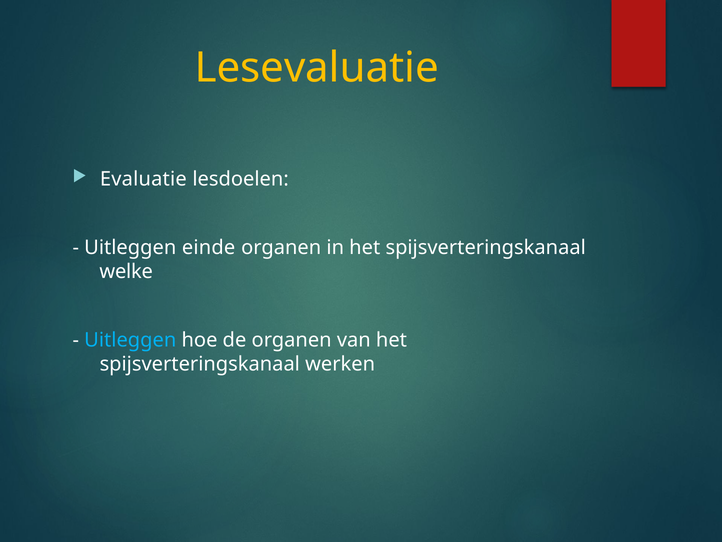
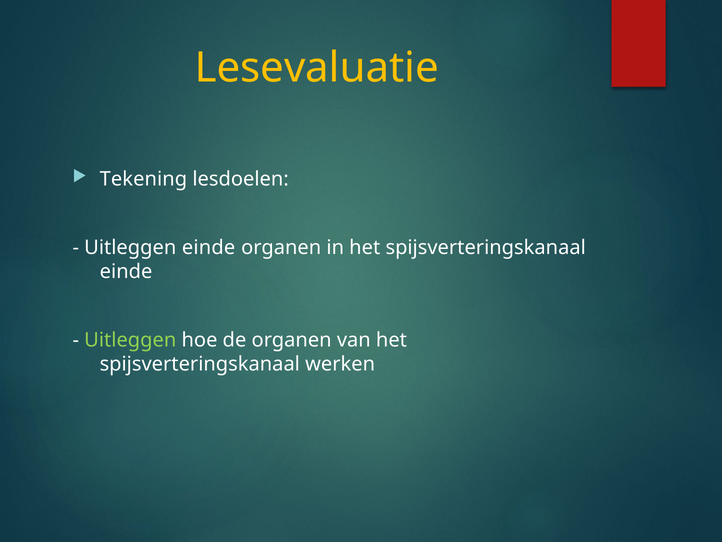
Evaluatie: Evaluatie -> Tekening
welke at (126, 271): welke -> einde
Uitleggen at (130, 340) colour: light blue -> light green
